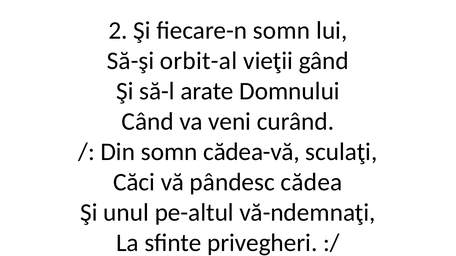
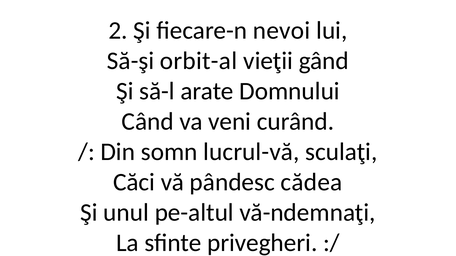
fiecare-n somn: somn -> nevoi
cădea-vă: cădea-vă -> lucrul-vă
